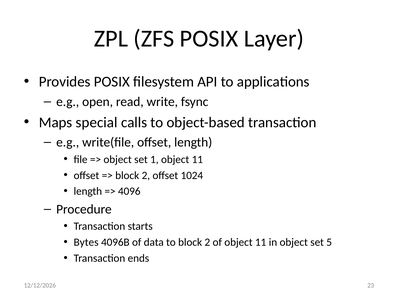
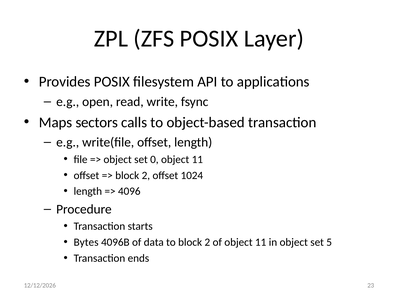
special: special -> sectors
1: 1 -> 0
